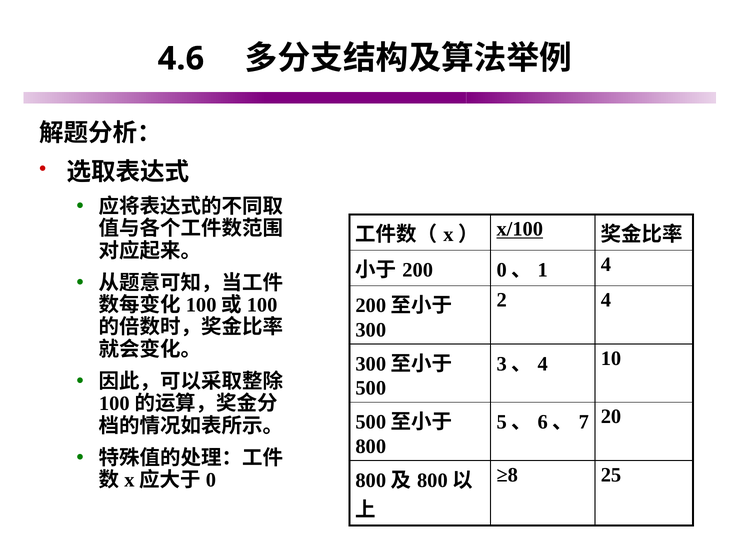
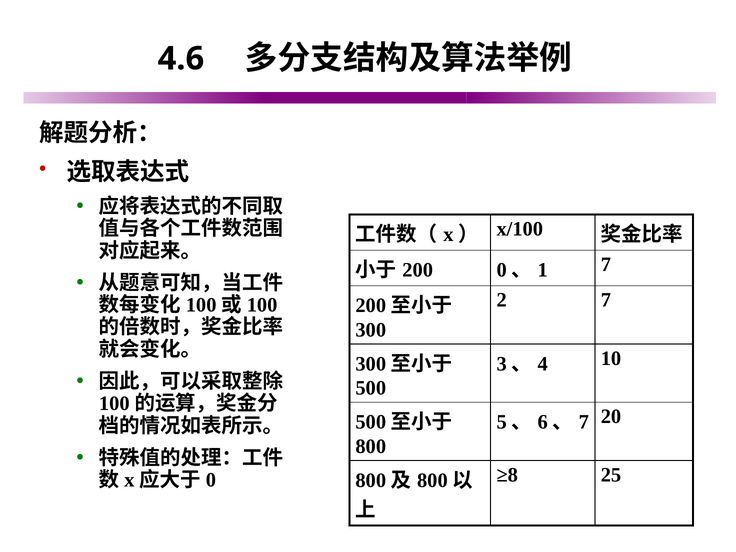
x/100 underline: present -> none
4 at (606, 265): 4 -> 7
2 4: 4 -> 7
